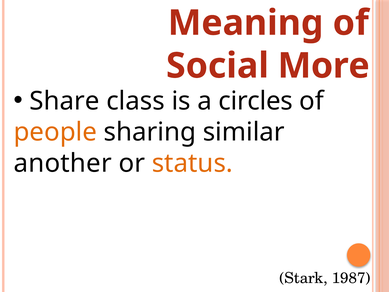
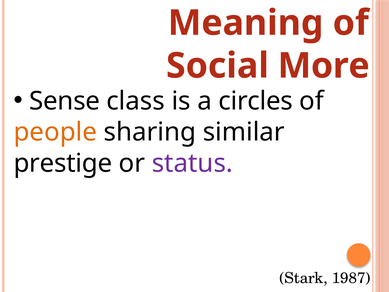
Share: Share -> Sense
another: another -> prestige
status colour: orange -> purple
